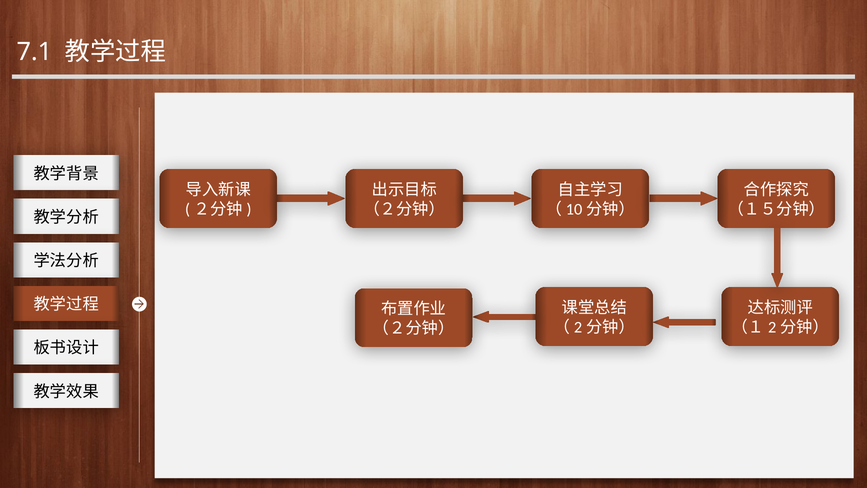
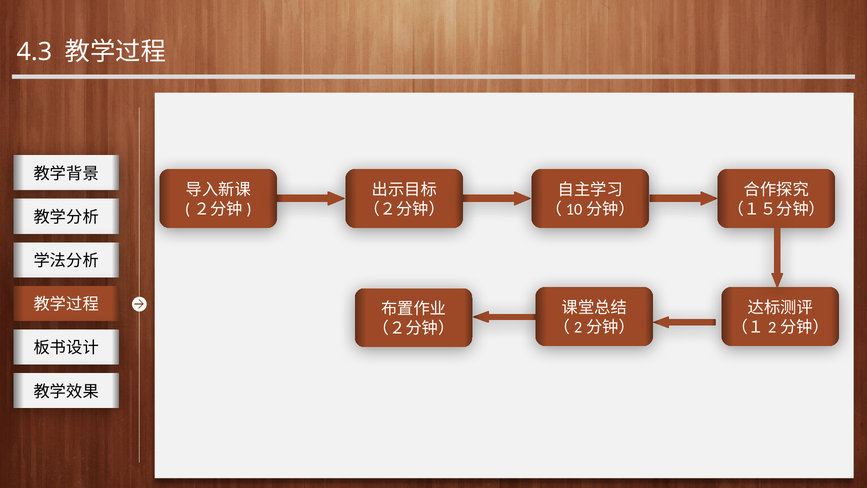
7.1: 7.1 -> 4.3
